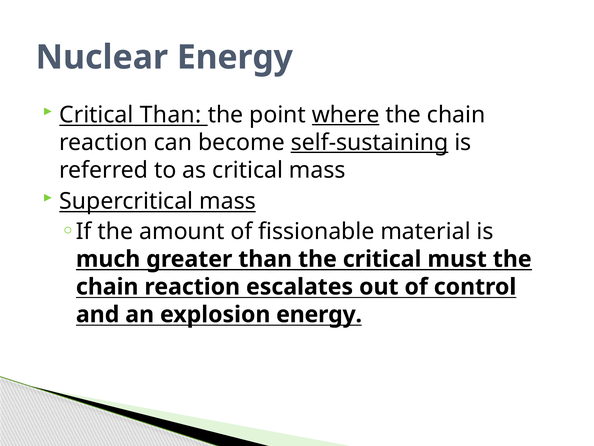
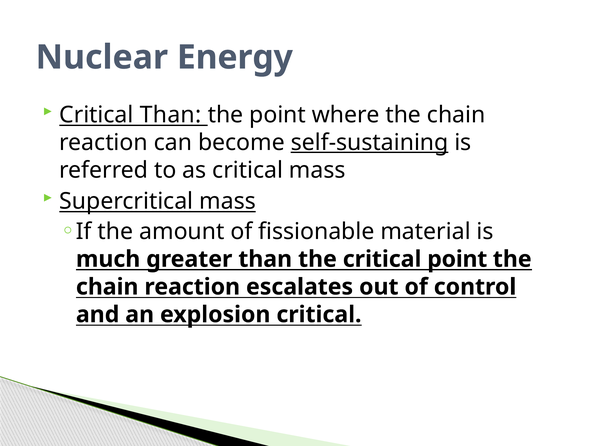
where underline: present -> none
critical must: must -> point
explosion energy: energy -> critical
